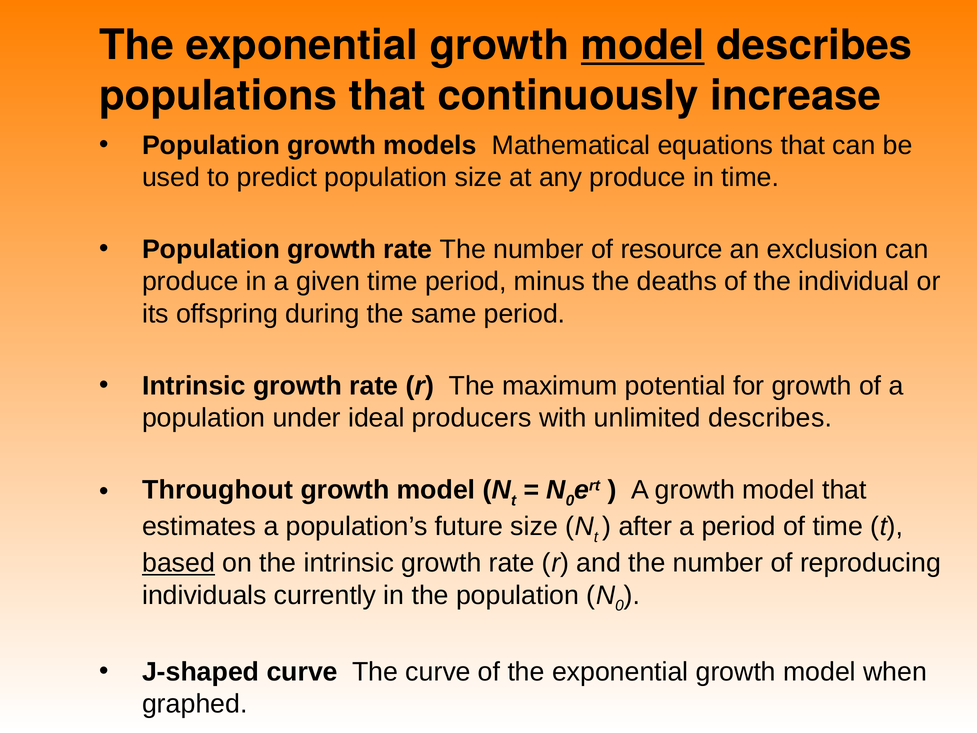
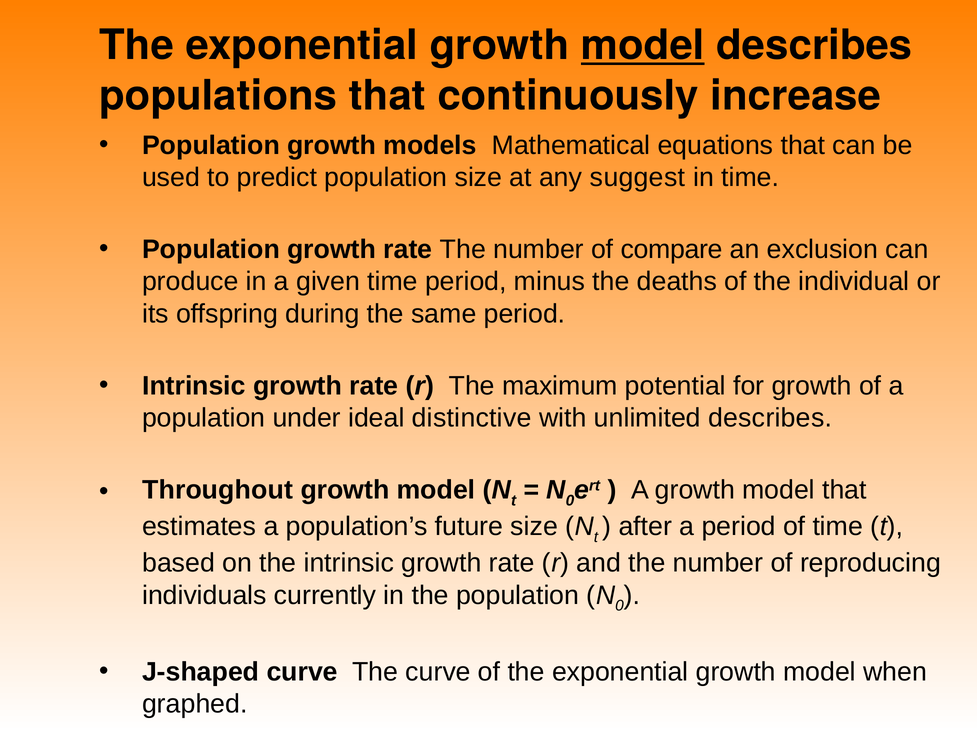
any produce: produce -> suggest
resource: resource -> compare
producers: producers -> distinctive
based underline: present -> none
